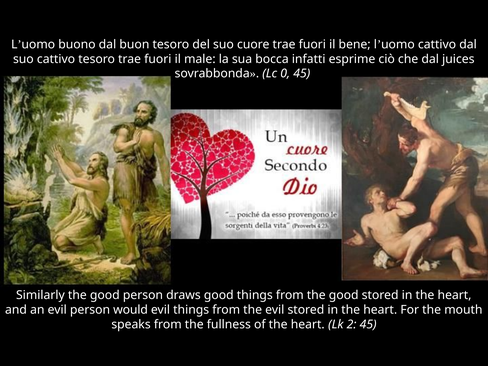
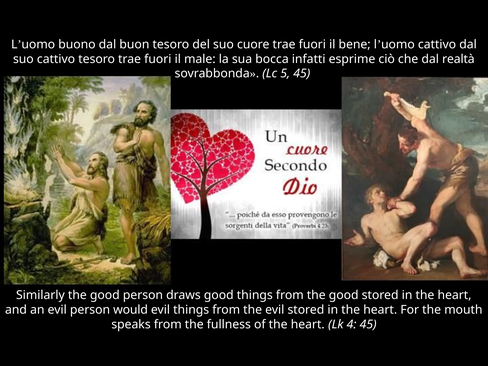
juices: juices -> realtà
0: 0 -> 5
2: 2 -> 4
